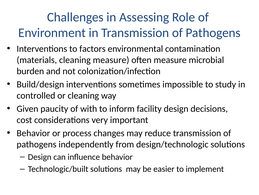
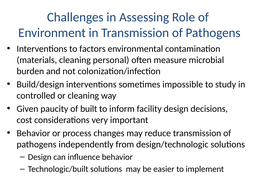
cleaning measure: measure -> personal
with: with -> built
